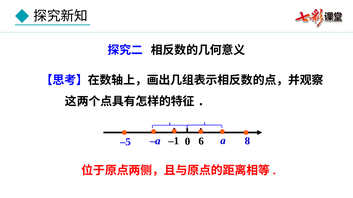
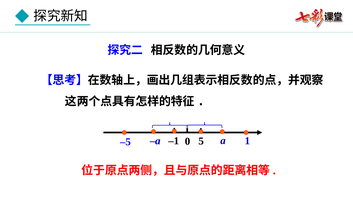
8: 8 -> 1
6: 6 -> 5
